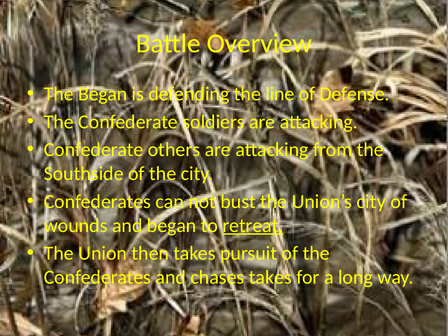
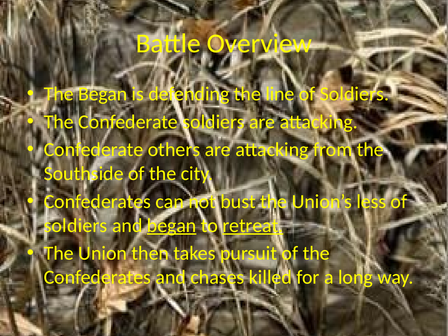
Defense at (355, 94): Defense -> Soldiers
Union’s city: city -> less
wounds at (76, 225): wounds -> soldiers
began at (172, 225) underline: none -> present
chases takes: takes -> killed
